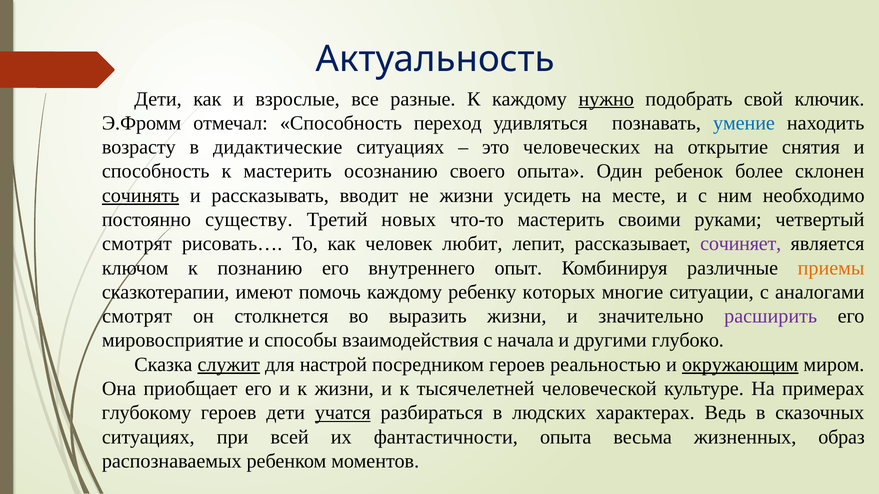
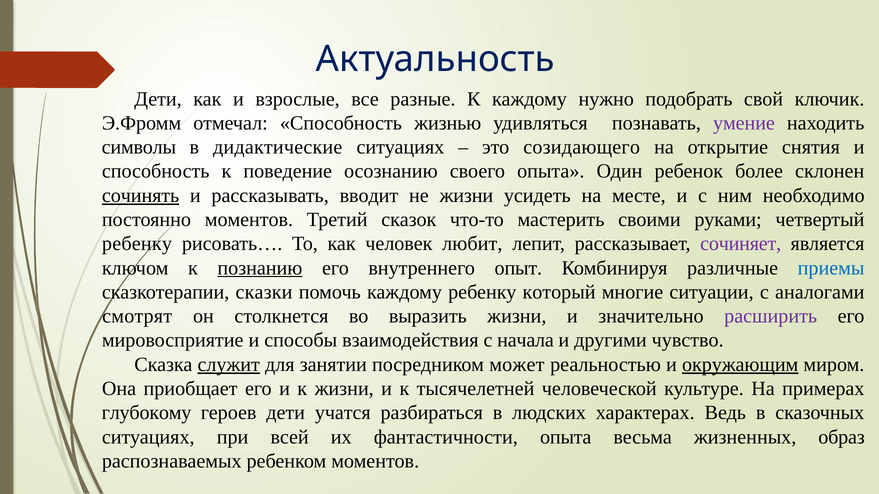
нужно underline: present -> none
переход: переход -> жизнью
умение colour: blue -> purple
возрасту: возрасту -> символы
человеческих: человеческих -> созидающего
к мастерить: мастерить -> поведение
постоянно существу: существу -> моментов
новых: новых -> сказок
смотрят at (137, 244): смотрят -> ребенку
познанию underline: none -> present
приемы colour: orange -> blue
имеют: имеют -> сказки
которых: которых -> который
глубоко: глубоко -> чувство
настрой: настрой -> занятии
посредником героев: героев -> может
учатся underline: present -> none
